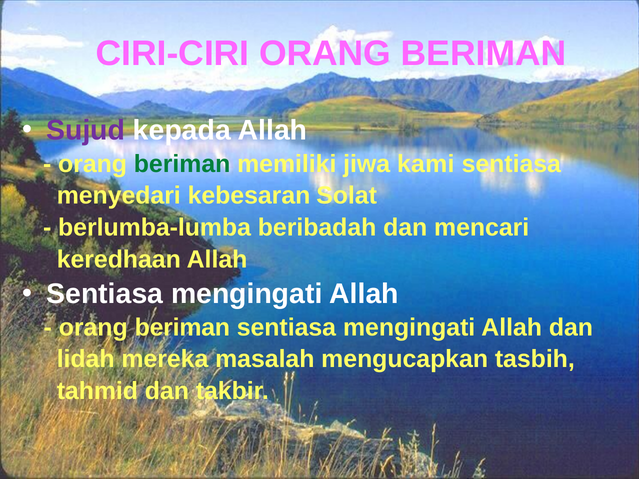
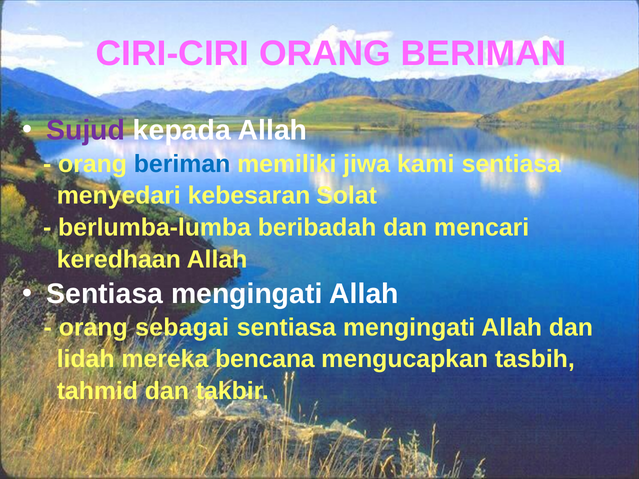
beriman at (182, 164) colour: green -> blue
beriman at (182, 328): beriman -> sebagai
masalah: masalah -> bencana
